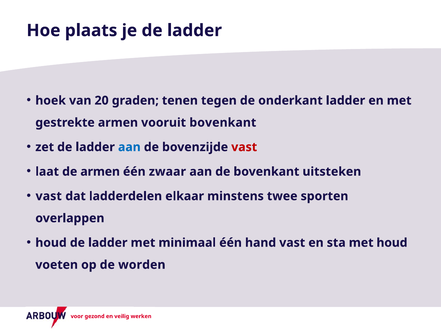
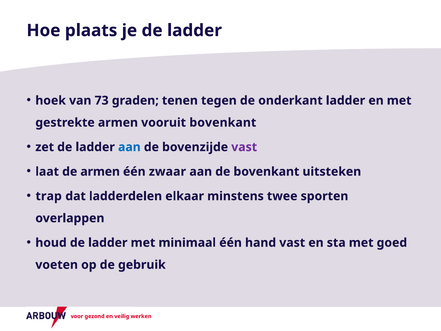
20: 20 -> 73
vast at (244, 147) colour: red -> purple
vast at (49, 196): vast -> trap
met houd: houd -> goed
worden: worden -> gebruik
